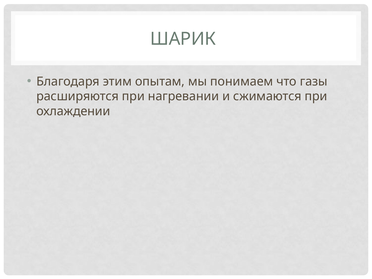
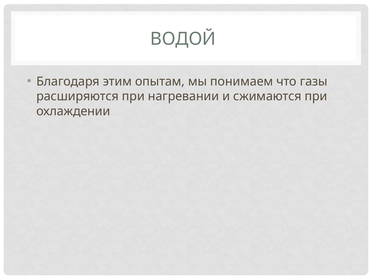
ШАРИК: ШАРИК -> ВОДОЙ
